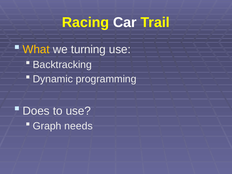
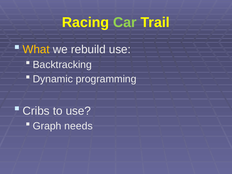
Car colour: white -> light green
turning: turning -> rebuild
Does: Does -> Cribs
